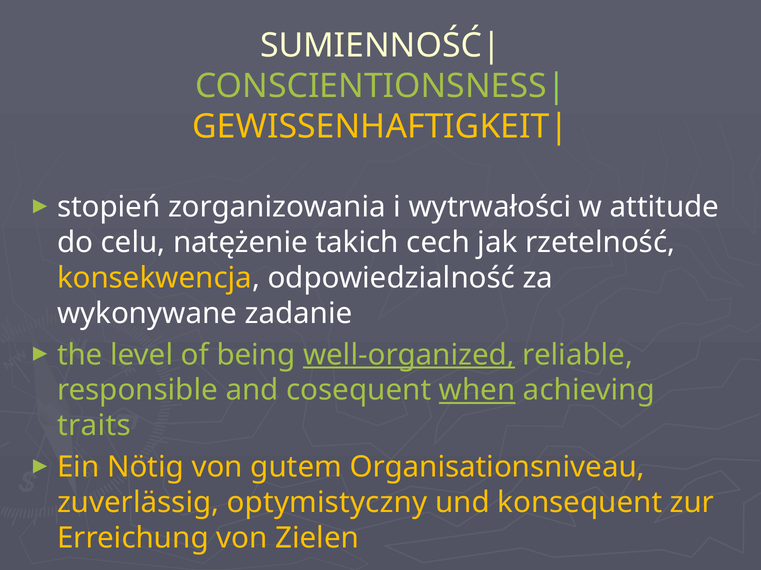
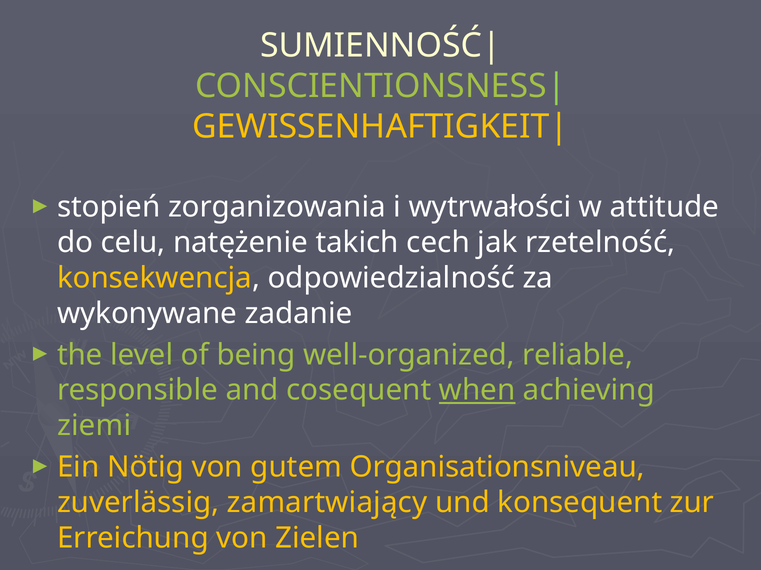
well-organized underline: present -> none
traits: traits -> ziemi
optymistyczny: optymistyczny -> zamartwiający
